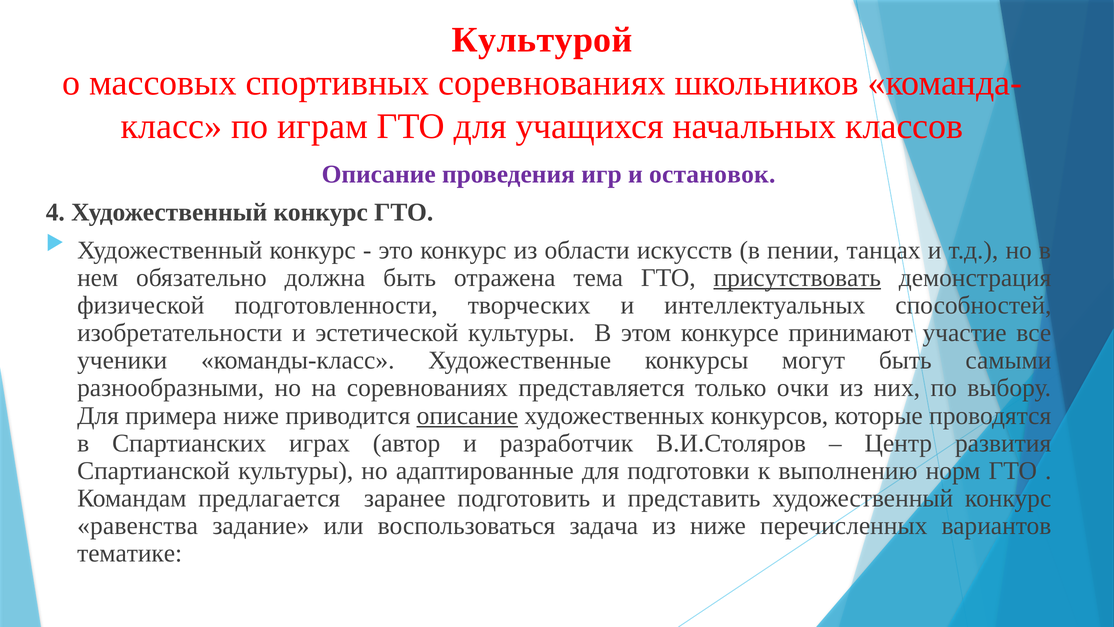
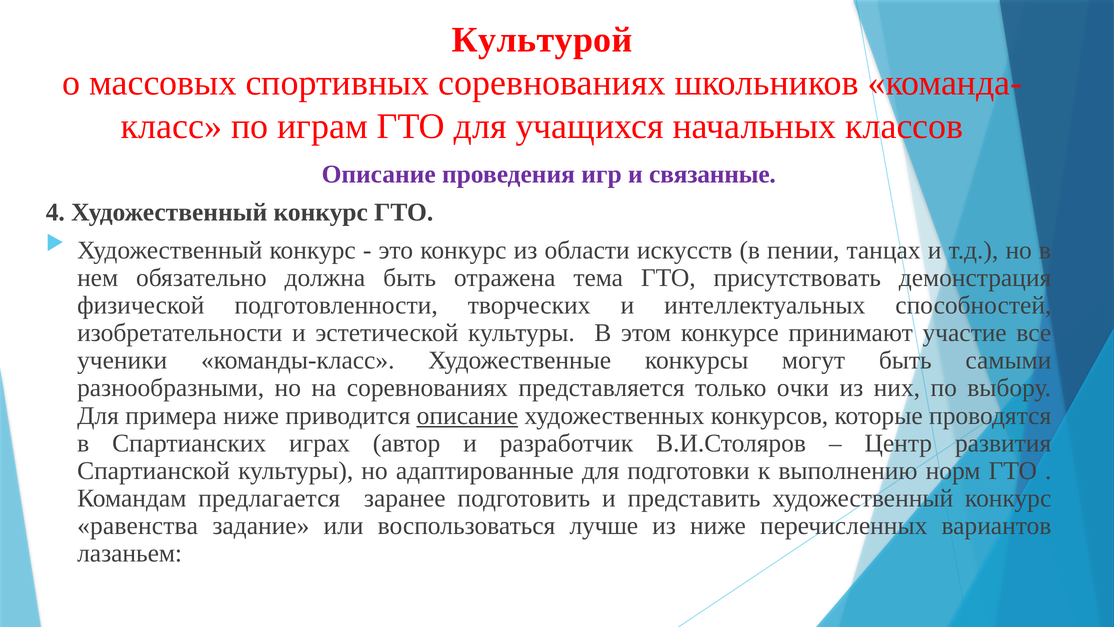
остановок: остановок -> связанные
присутствовать underline: present -> none
задача: задача -> лучше
тематике: тематике -> лазаньем
